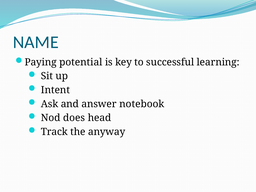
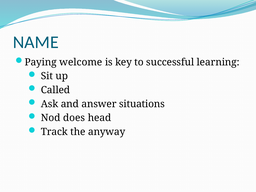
potential: potential -> welcome
Intent: Intent -> Called
notebook: notebook -> situations
